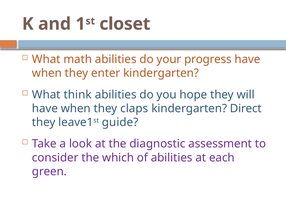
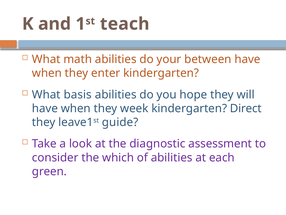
closet: closet -> teach
progress: progress -> between
think: think -> basis
claps: claps -> week
